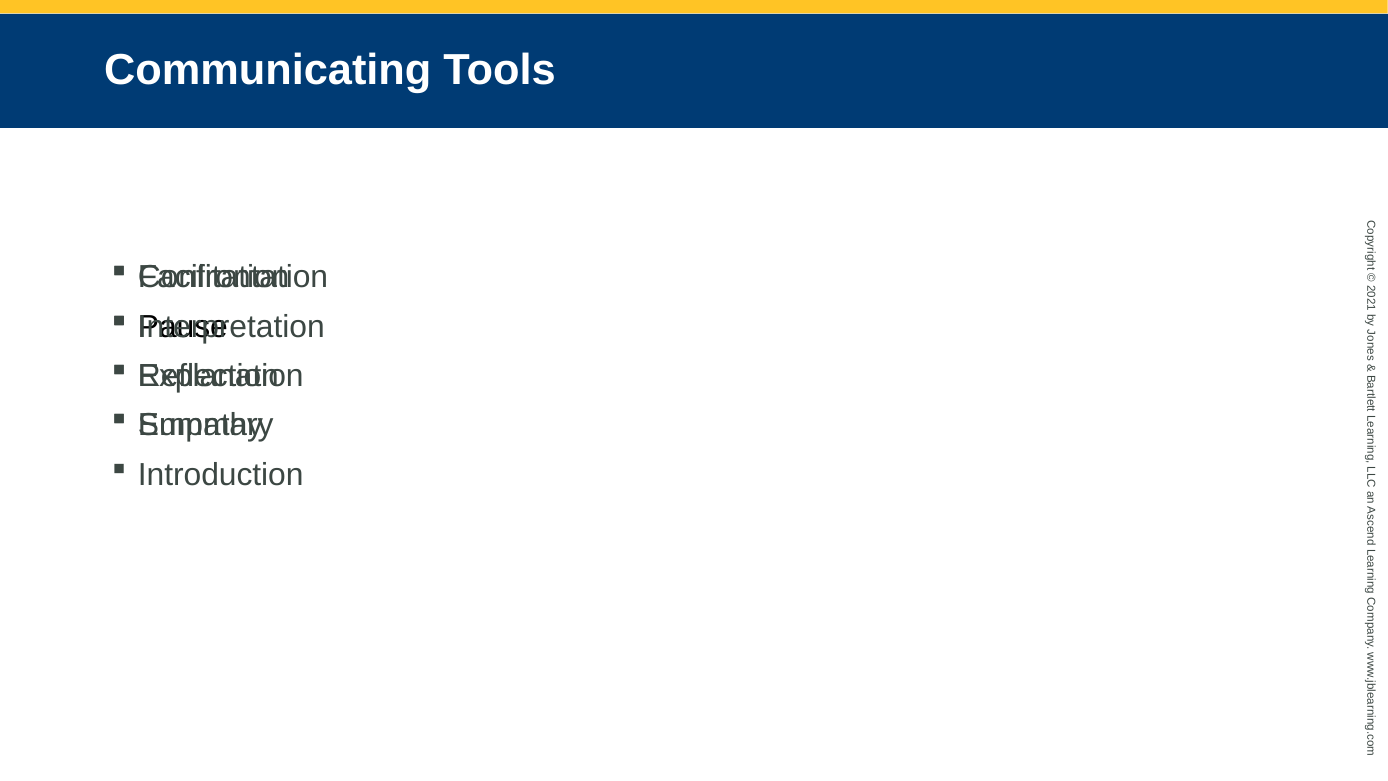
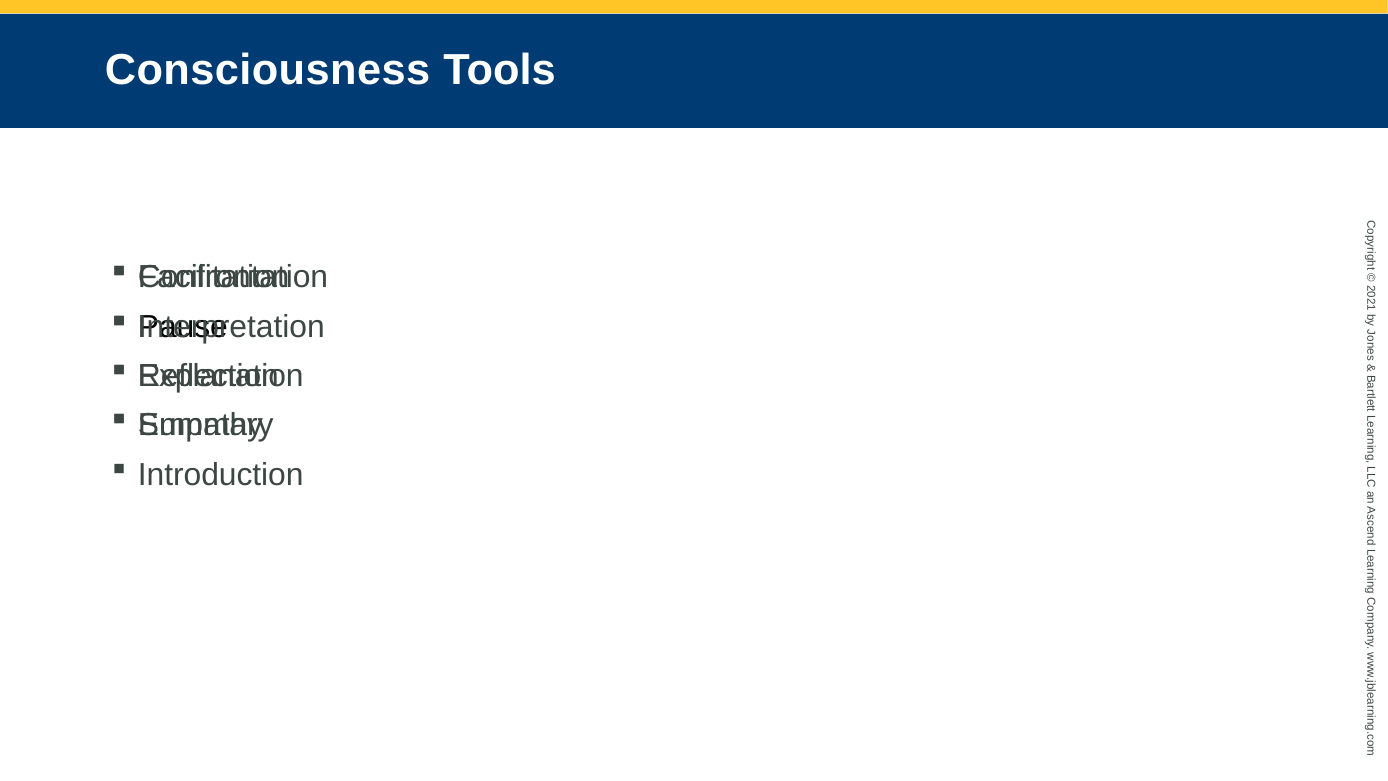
Communicating: Communicating -> Consciousness
